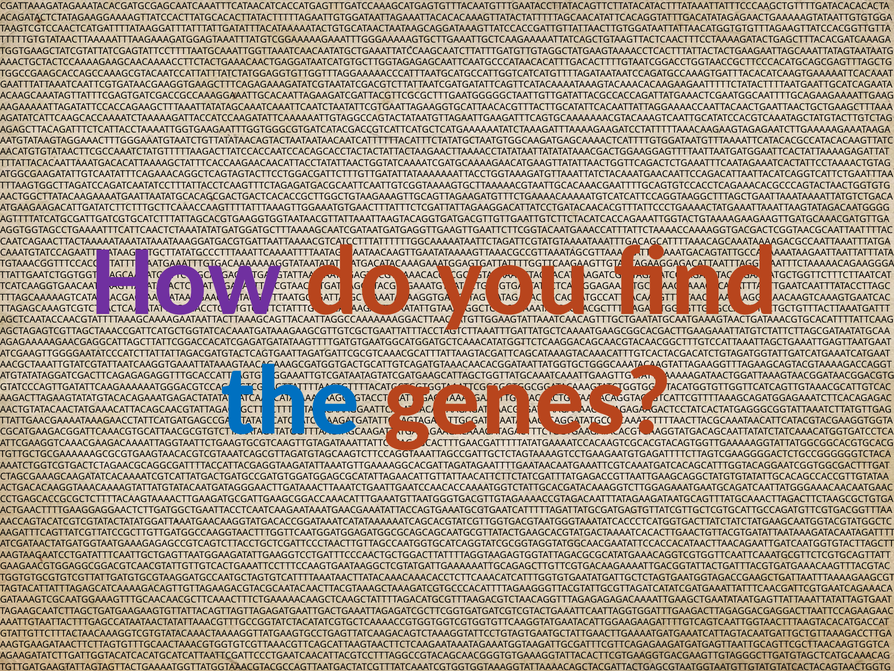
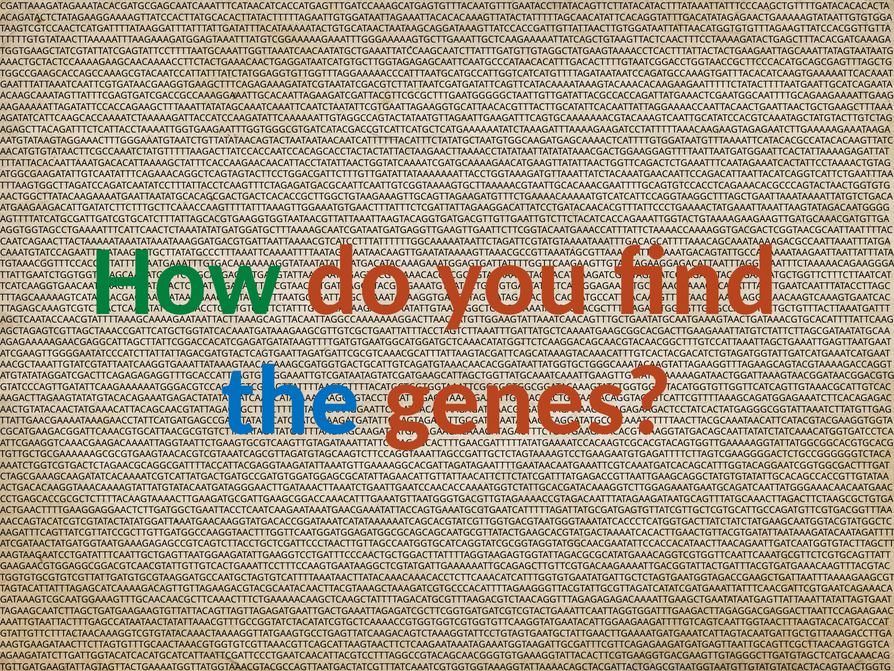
How colour: purple -> green
